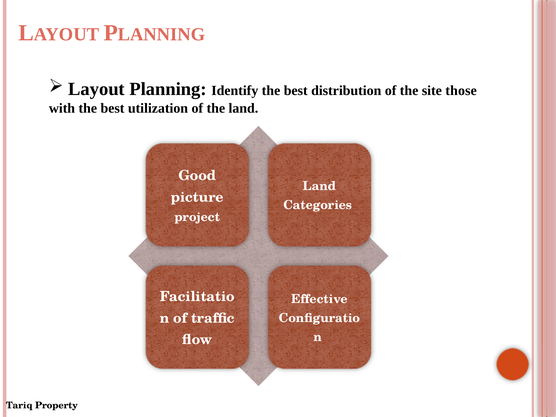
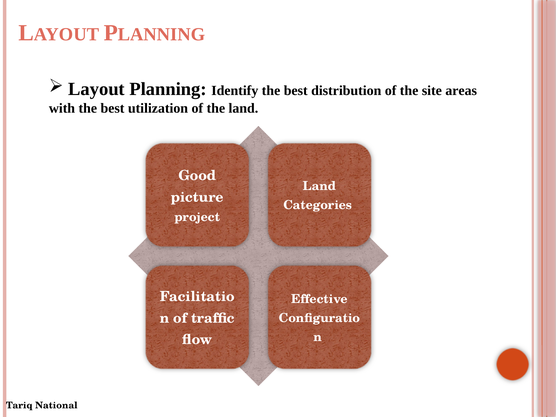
those: those -> areas
Property: Property -> National
